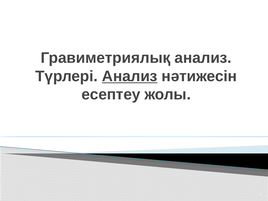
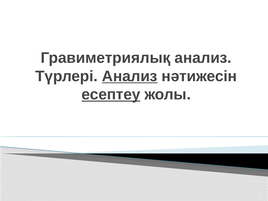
есептеу underline: none -> present
